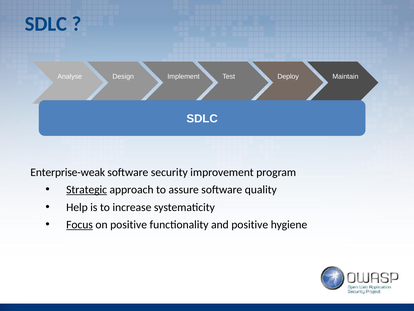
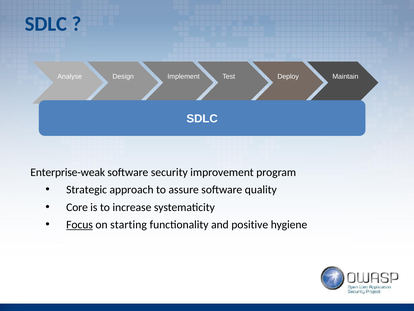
Strategic underline: present -> none
Help: Help -> Core
on positive: positive -> starting
